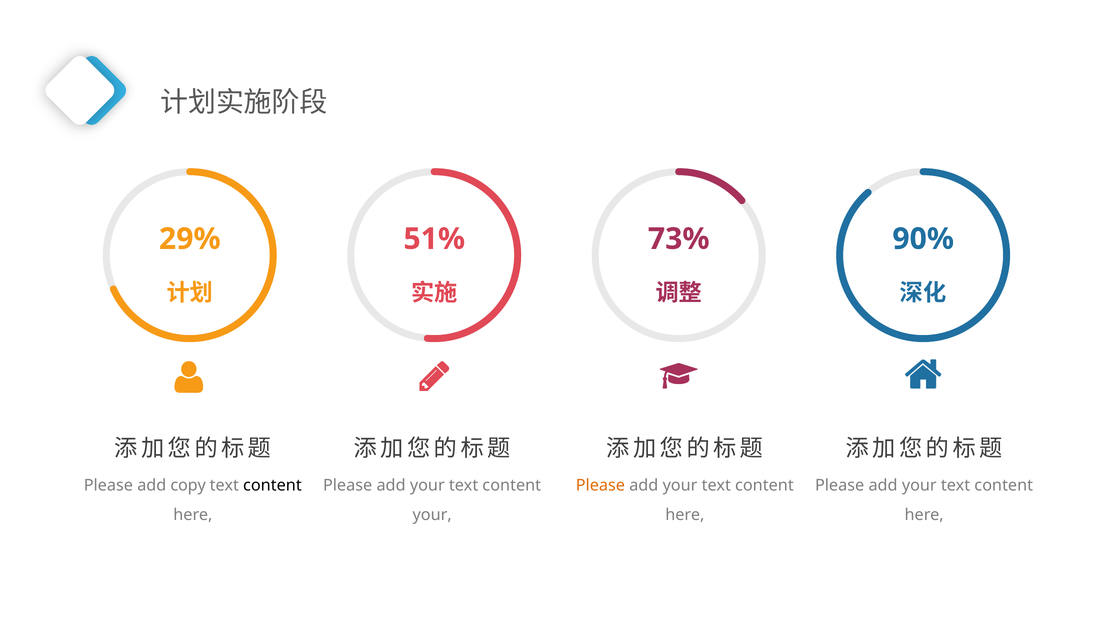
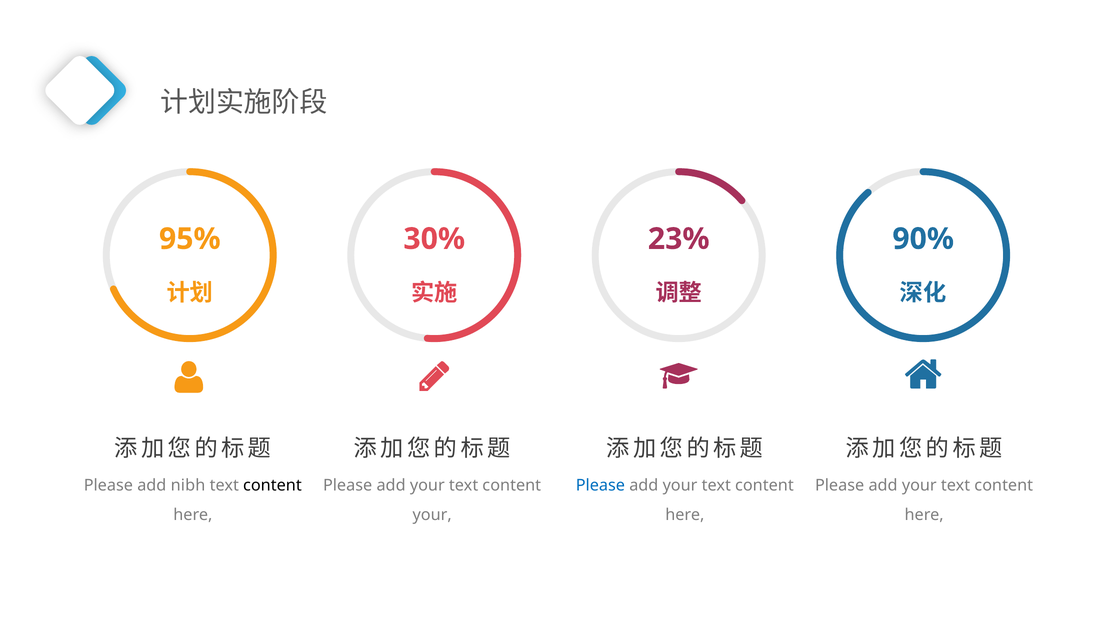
29%: 29% -> 95%
51%: 51% -> 30%
73%: 73% -> 23%
copy: copy -> nibh
Please at (600, 486) colour: orange -> blue
